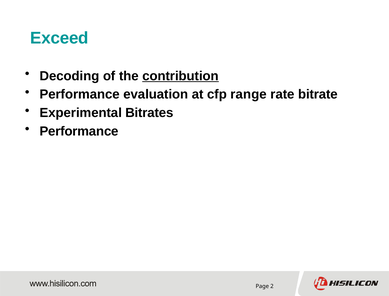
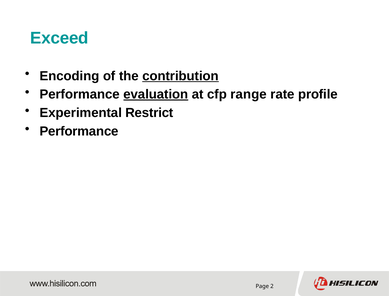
Decoding: Decoding -> Encoding
evaluation underline: none -> present
bitrate: bitrate -> profile
Bitrates: Bitrates -> Restrict
